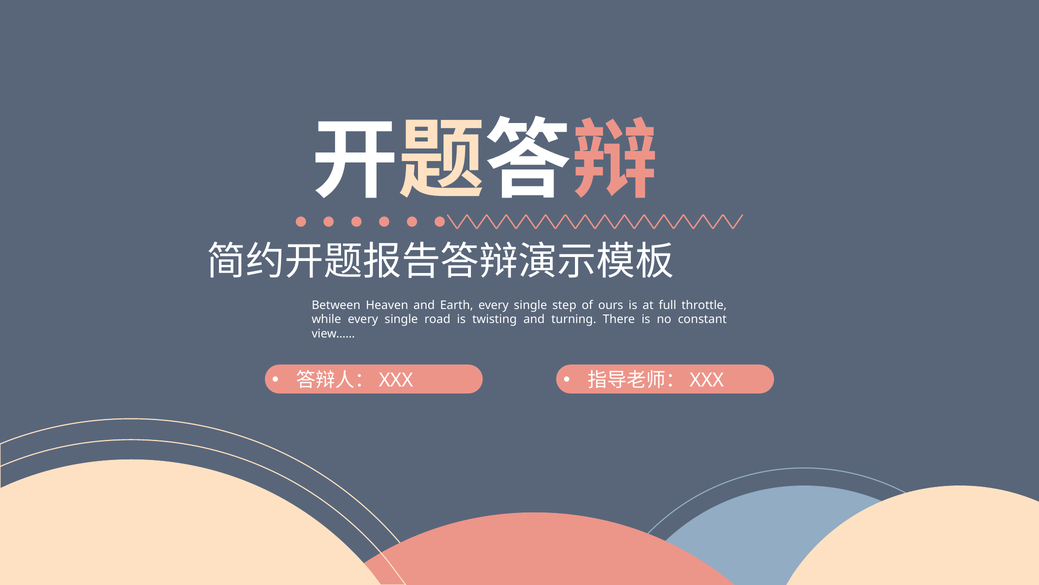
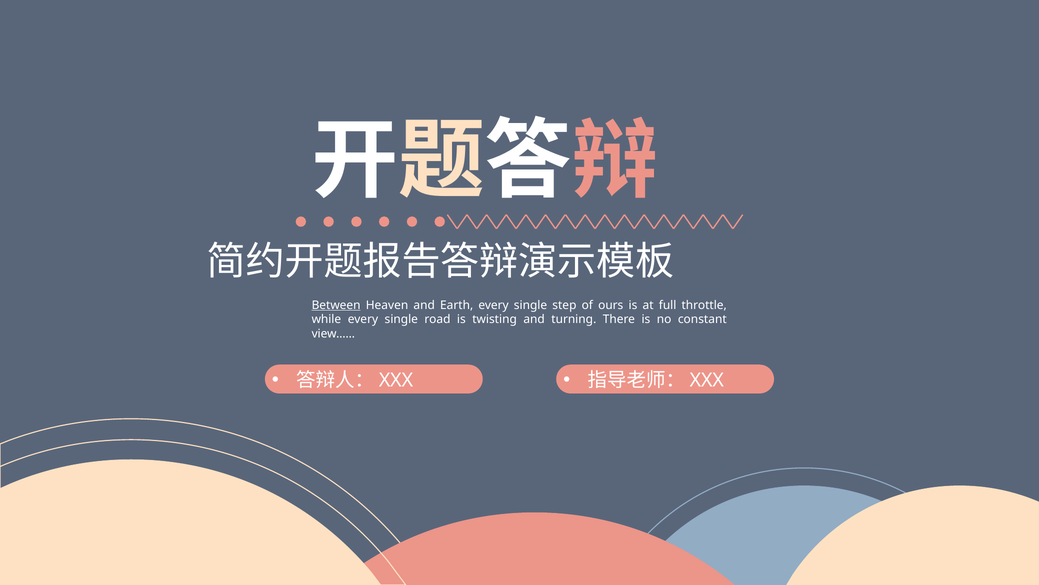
Between underline: none -> present
